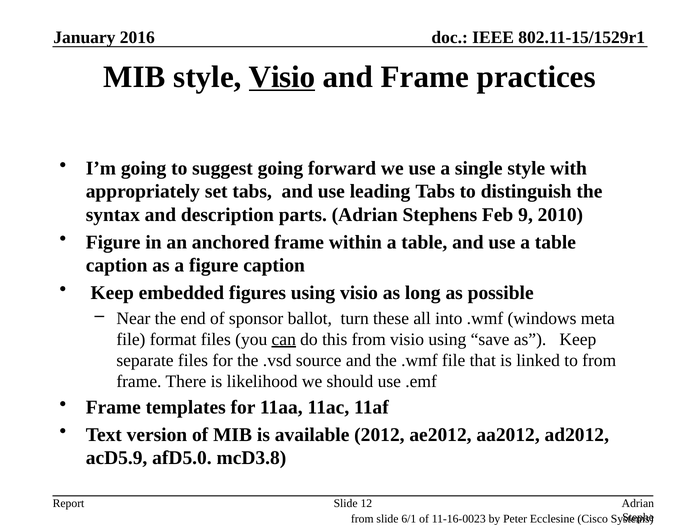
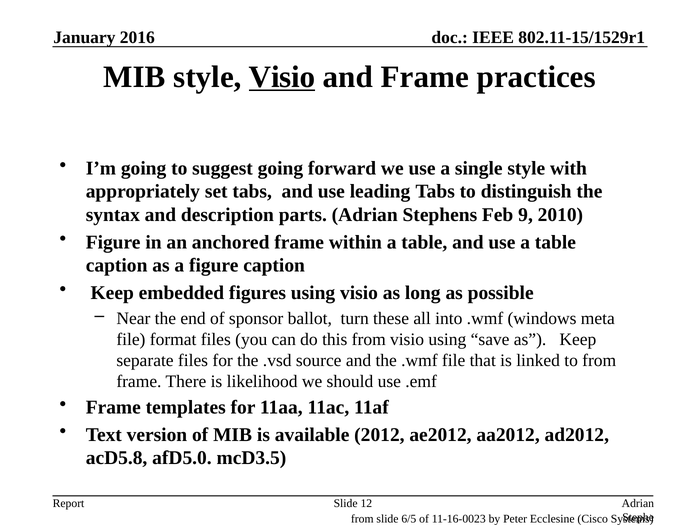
can underline: present -> none
acD5.9: acD5.9 -> acD5.8
mcD3.8: mcD3.8 -> mcD3.5
6/1: 6/1 -> 6/5
